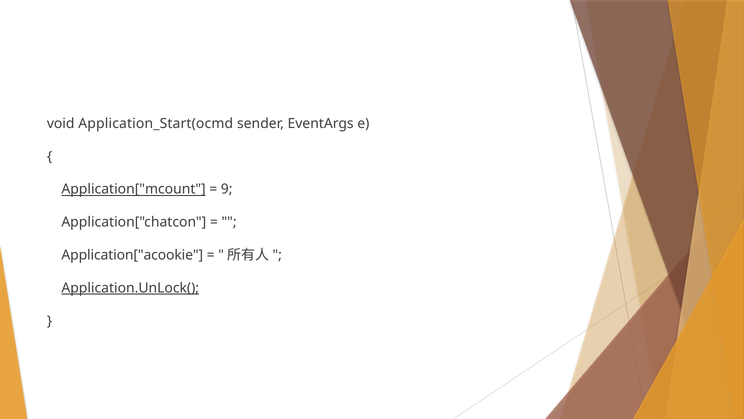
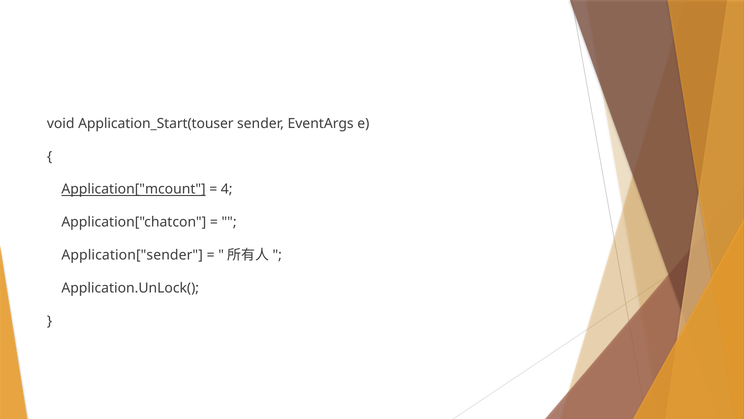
Application_Start(ocmd: Application_Start(ocmd -> Application_Start(touser
9: 9 -> 4
Application["acookie: Application["acookie -> Application["sender
Application.UnLock( underline: present -> none
